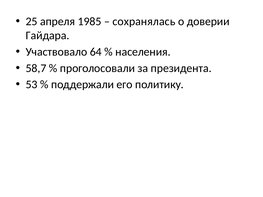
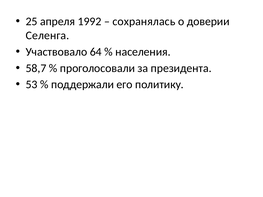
1985: 1985 -> 1992
Гайдара: Гайдара -> Селенга
